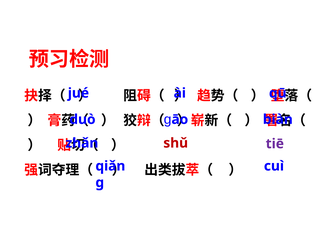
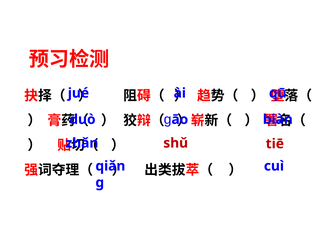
tiē colour: purple -> red
